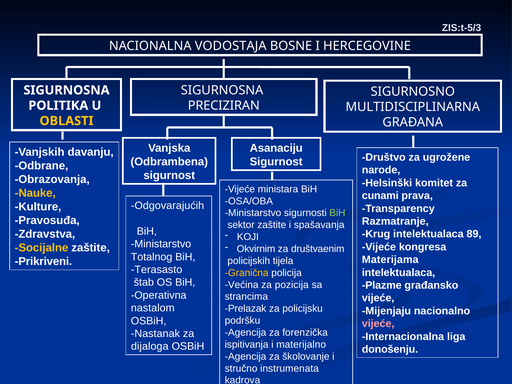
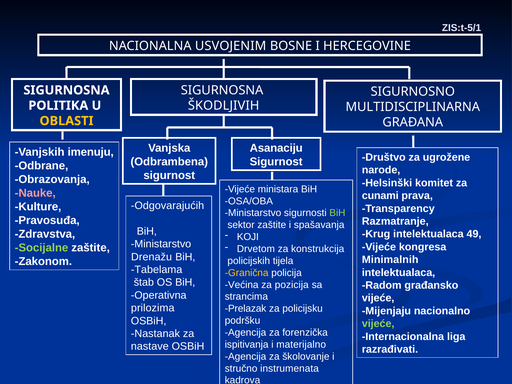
ZIS:t-5/3: ZIS:t-5/3 -> ZIS:t-5/1
VODOSTAJA: VODOSTAJA -> USVOJENIM
PRECIZIRAN: PRECIZIRAN -> ŠKODLJIVIH
davanju: davanju -> imenuju
Nauke colour: yellow -> pink
89: 89 -> 49
Socijalne colour: yellow -> light green
Okvirnim: Okvirnim -> Drvetom
društvaenim: društvaenim -> konstrukcija
Totalnog: Totalnog -> Drenažu
Materijama: Materijama -> Minimalnih
Prikriveni: Prikriveni -> Zakonom
Terasasto: Terasasto -> Tabelama
Plazme: Plazme -> Radom
nastalom: nastalom -> prilozima
vijeće at (378, 324) colour: pink -> light green
dijaloga: dijaloga -> nastave
donošenju: donošenju -> razrađivati
